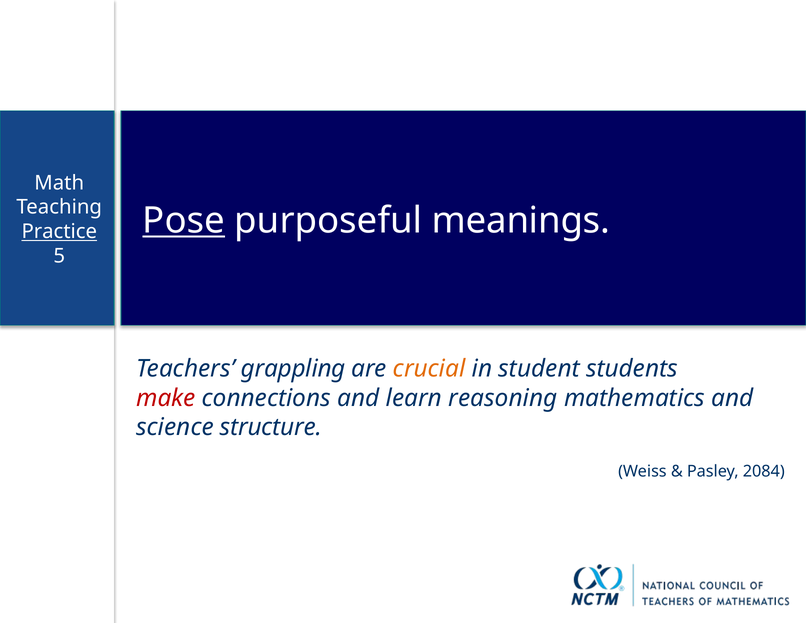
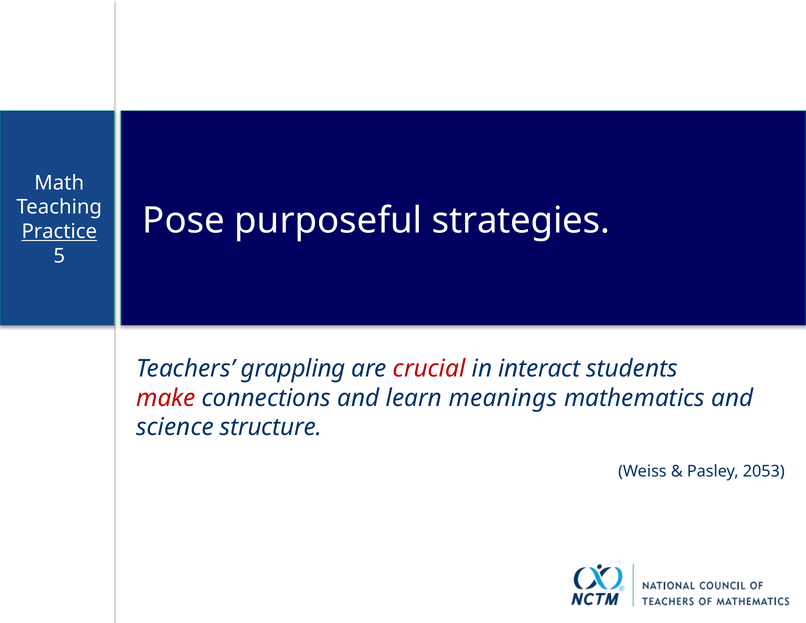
Pose underline: present -> none
meanings: meanings -> strategies
crucial colour: orange -> red
student: student -> interact
reasoning: reasoning -> meanings
2084: 2084 -> 2053
